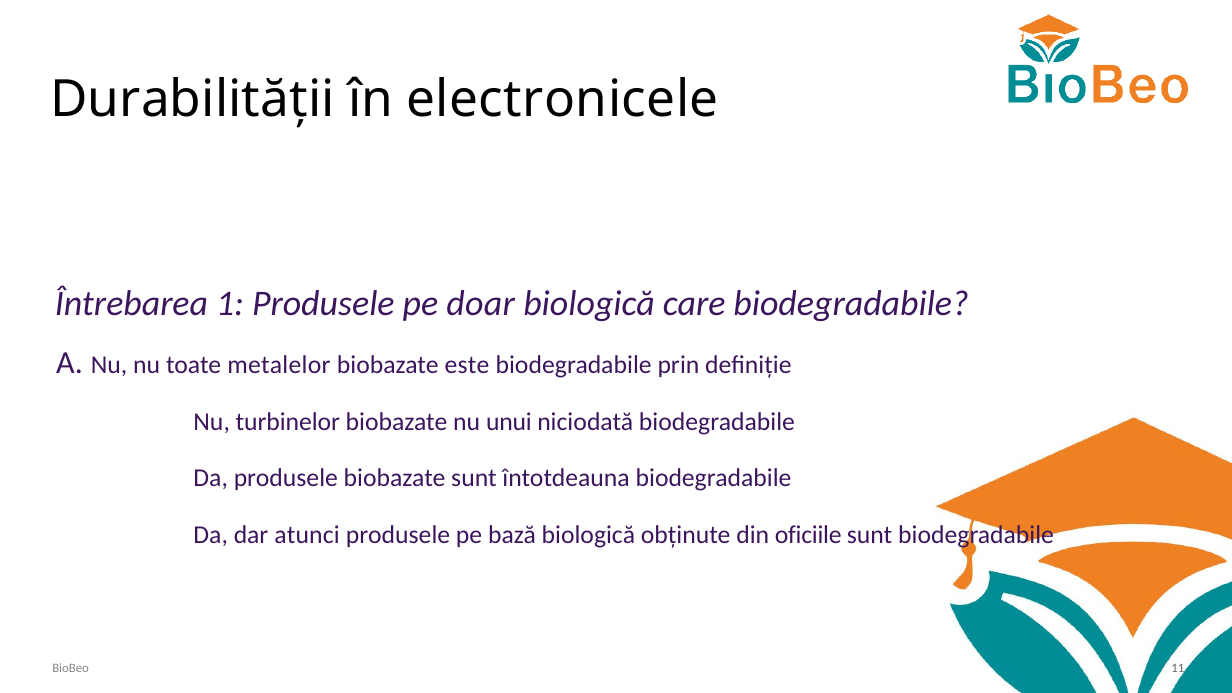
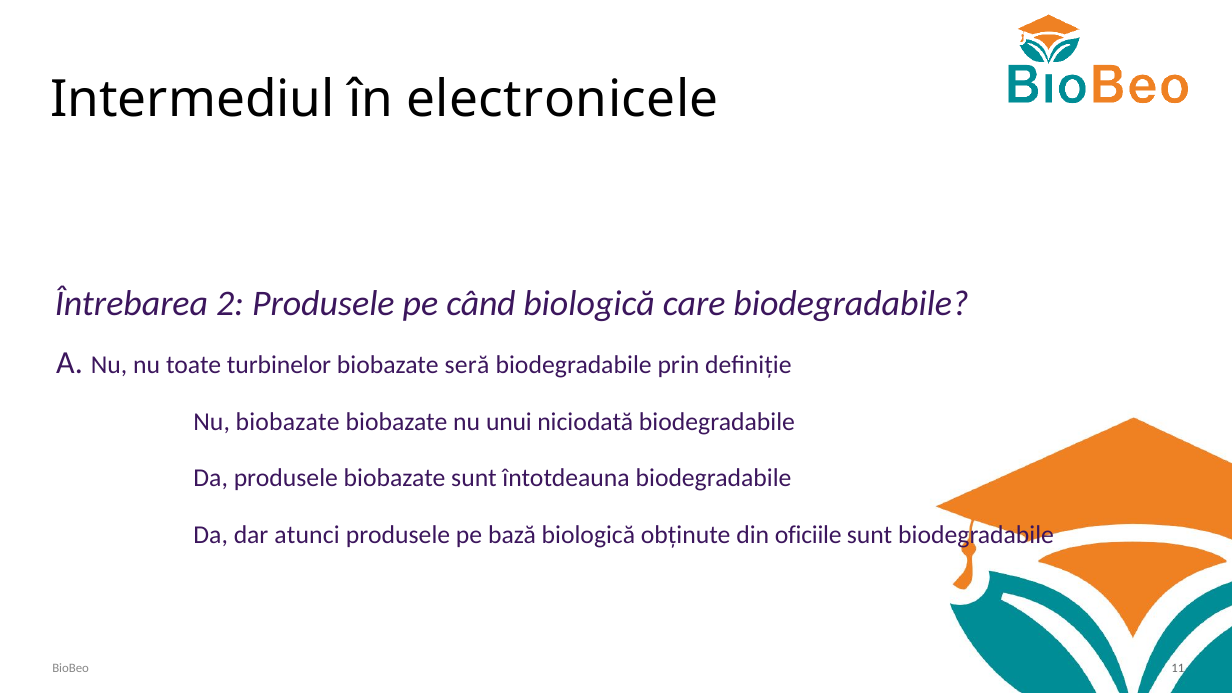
Durabilității: Durabilității -> Intermediul
1: 1 -> 2
doar: doar -> când
metalelor: metalelor -> turbinelor
este: este -> seră
Nu turbinelor: turbinelor -> biobazate
